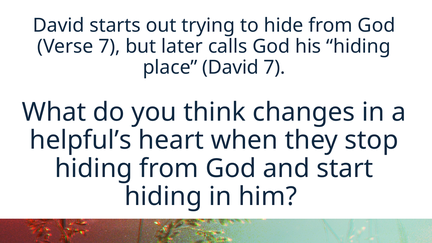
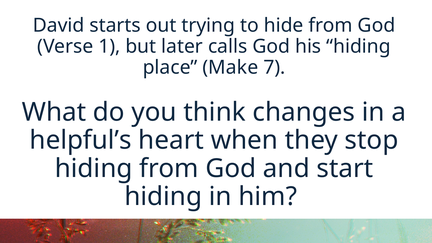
Verse 7: 7 -> 1
place David: David -> Make
